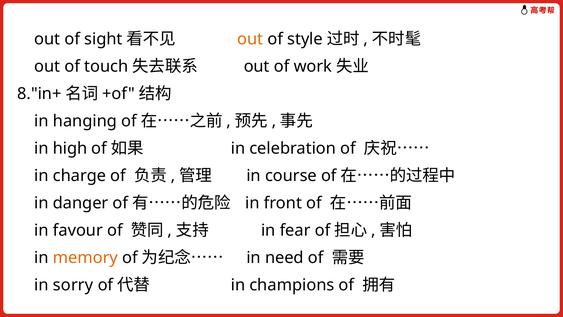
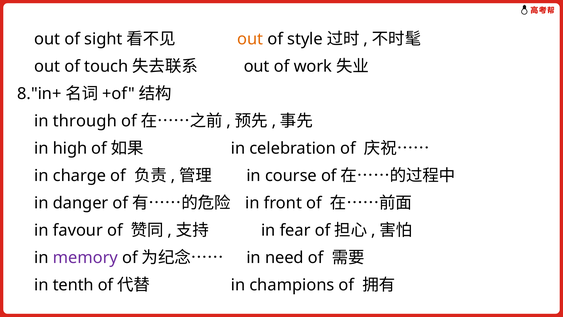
hanging: hanging -> through
memory colour: orange -> purple
sorry: sorry -> tenth
